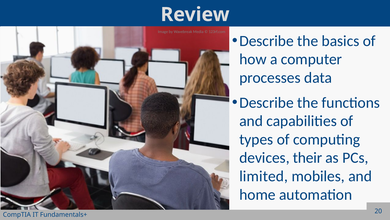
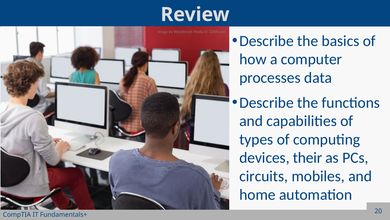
limited: limited -> circuits
